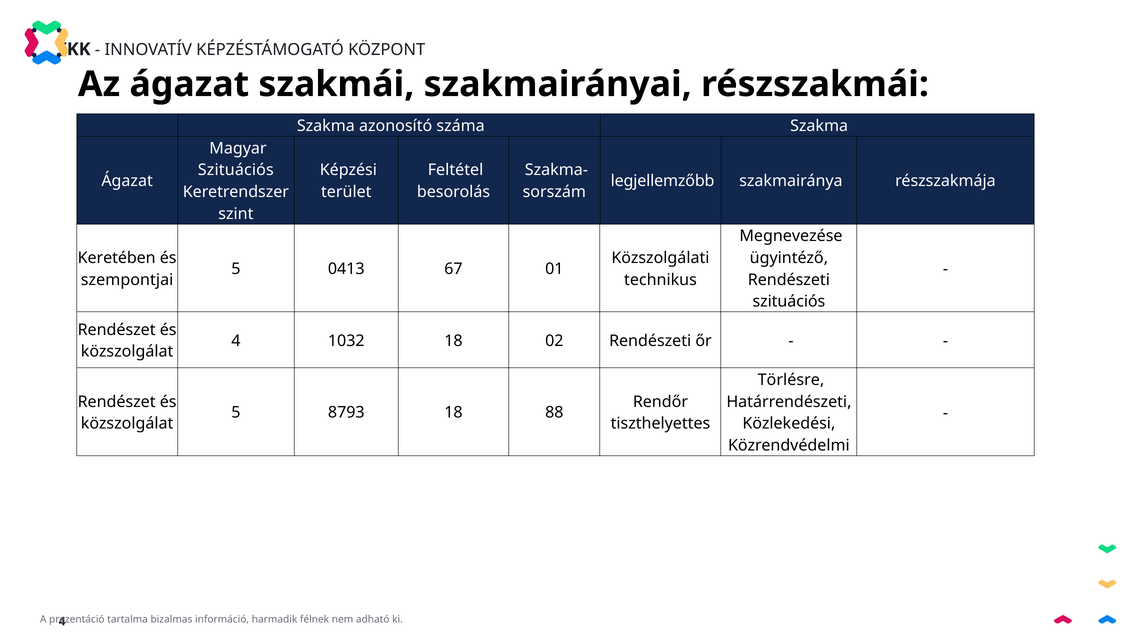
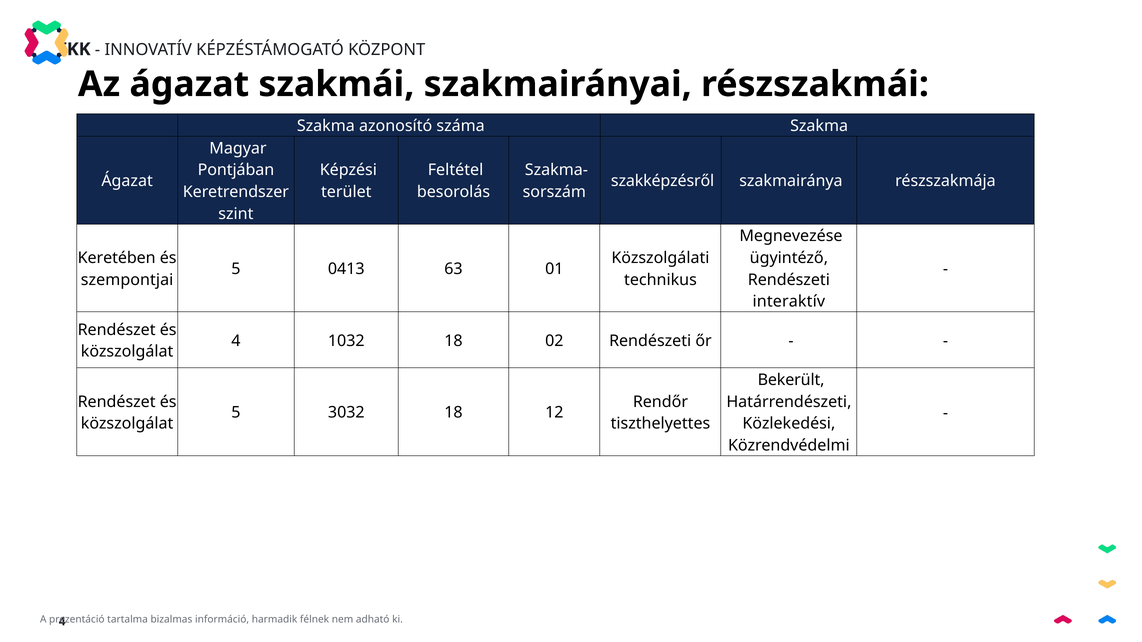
Szituációs at (236, 170): Szituációs -> Pontjában
legjellemzőbb: legjellemzőbb -> szakképzésről
67: 67 -> 63
szituációs at (789, 302): szituációs -> interaktív
Törlésre: Törlésre -> Bekerült
8793: 8793 -> 3032
88: 88 -> 12
